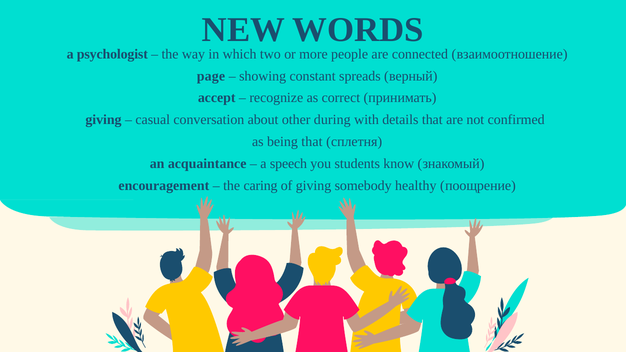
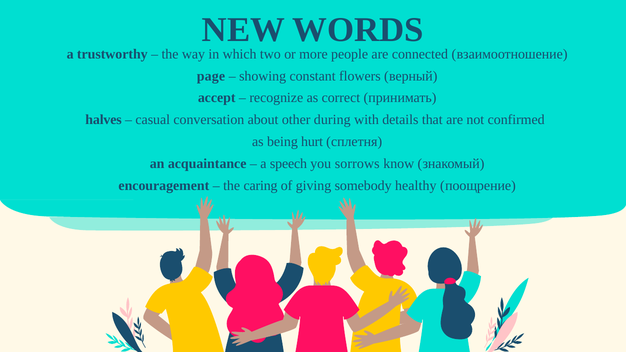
psychologist: psychologist -> trustworthy
spreads: spreads -> flowers
giving at (103, 120): giving -> halves
being that: that -> hurt
students: students -> sorrows
